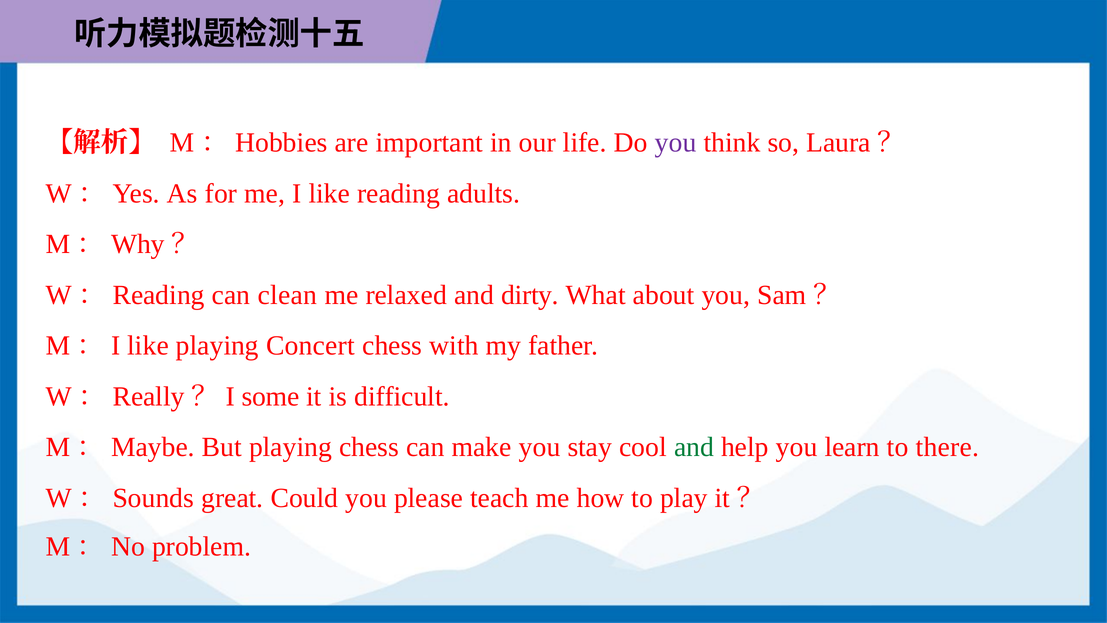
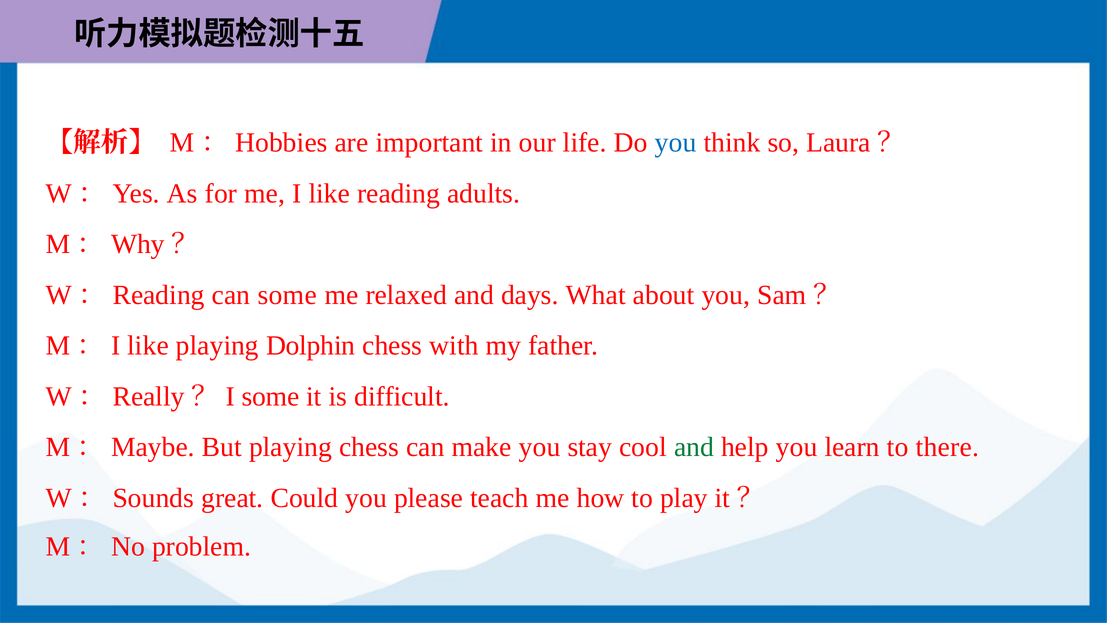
you at (676, 143) colour: purple -> blue
can clean: clean -> some
dirty: dirty -> days
Concert: Concert -> Dolphin
